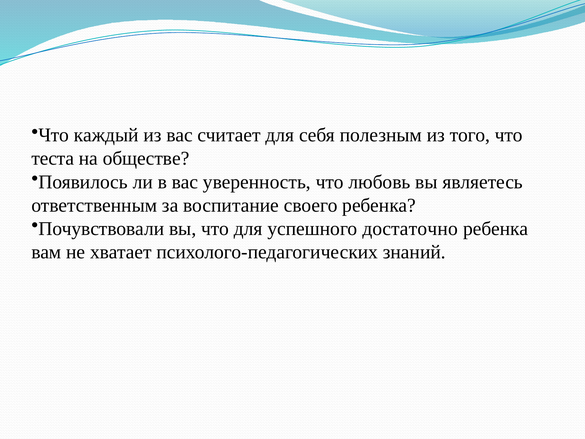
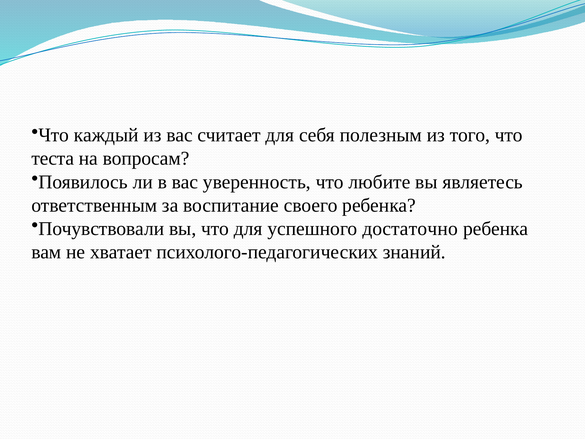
обществе: обществе -> вопросам
любовь: любовь -> любите
